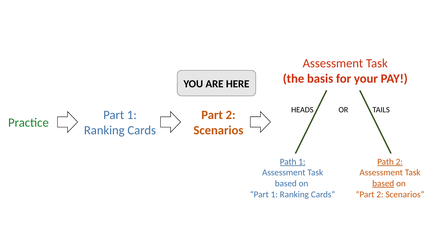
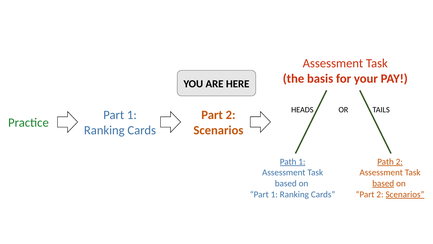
Scenarios at (405, 194) underline: none -> present
